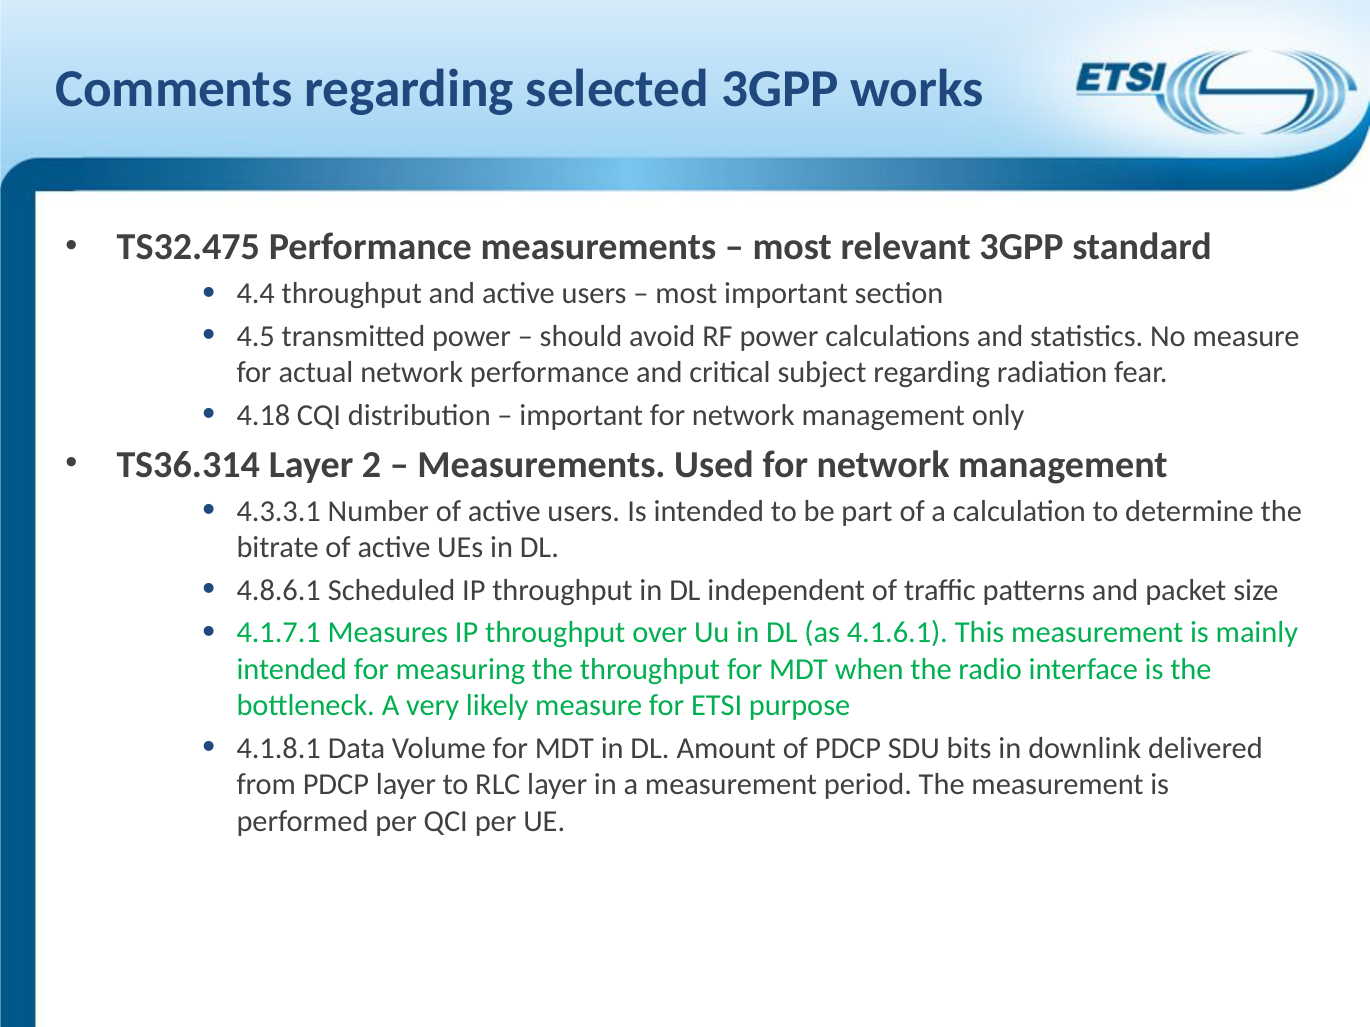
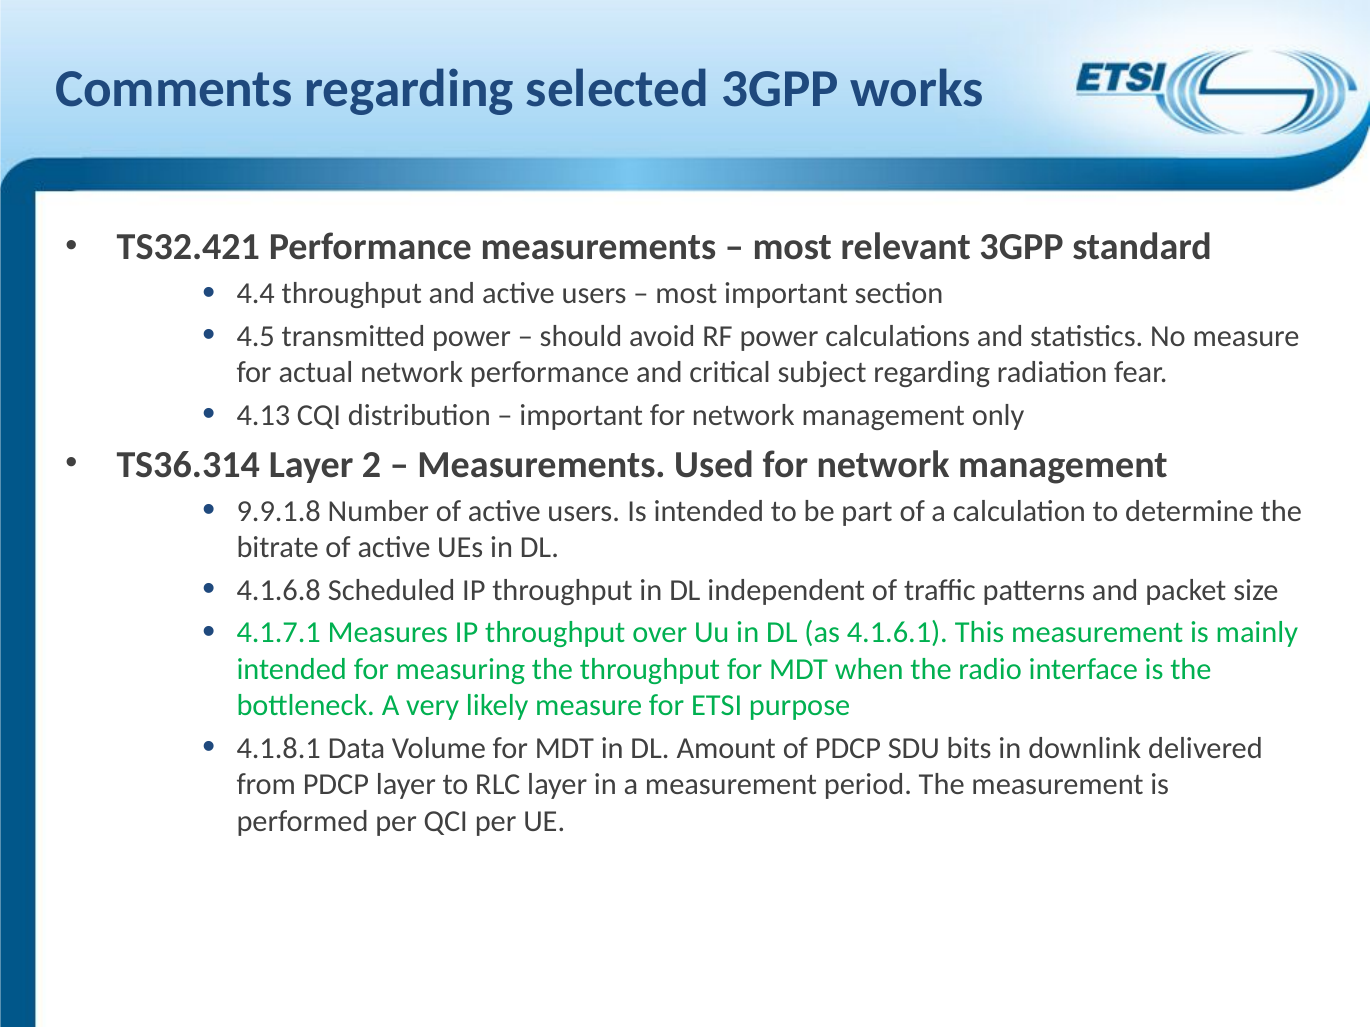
TS32.475: TS32.475 -> TS32.421
4.18: 4.18 -> 4.13
4.3.3.1: 4.3.3.1 -> 9.9.1.8
4.8.6.1: 4.8.6.1 -> 4.1.6.8
